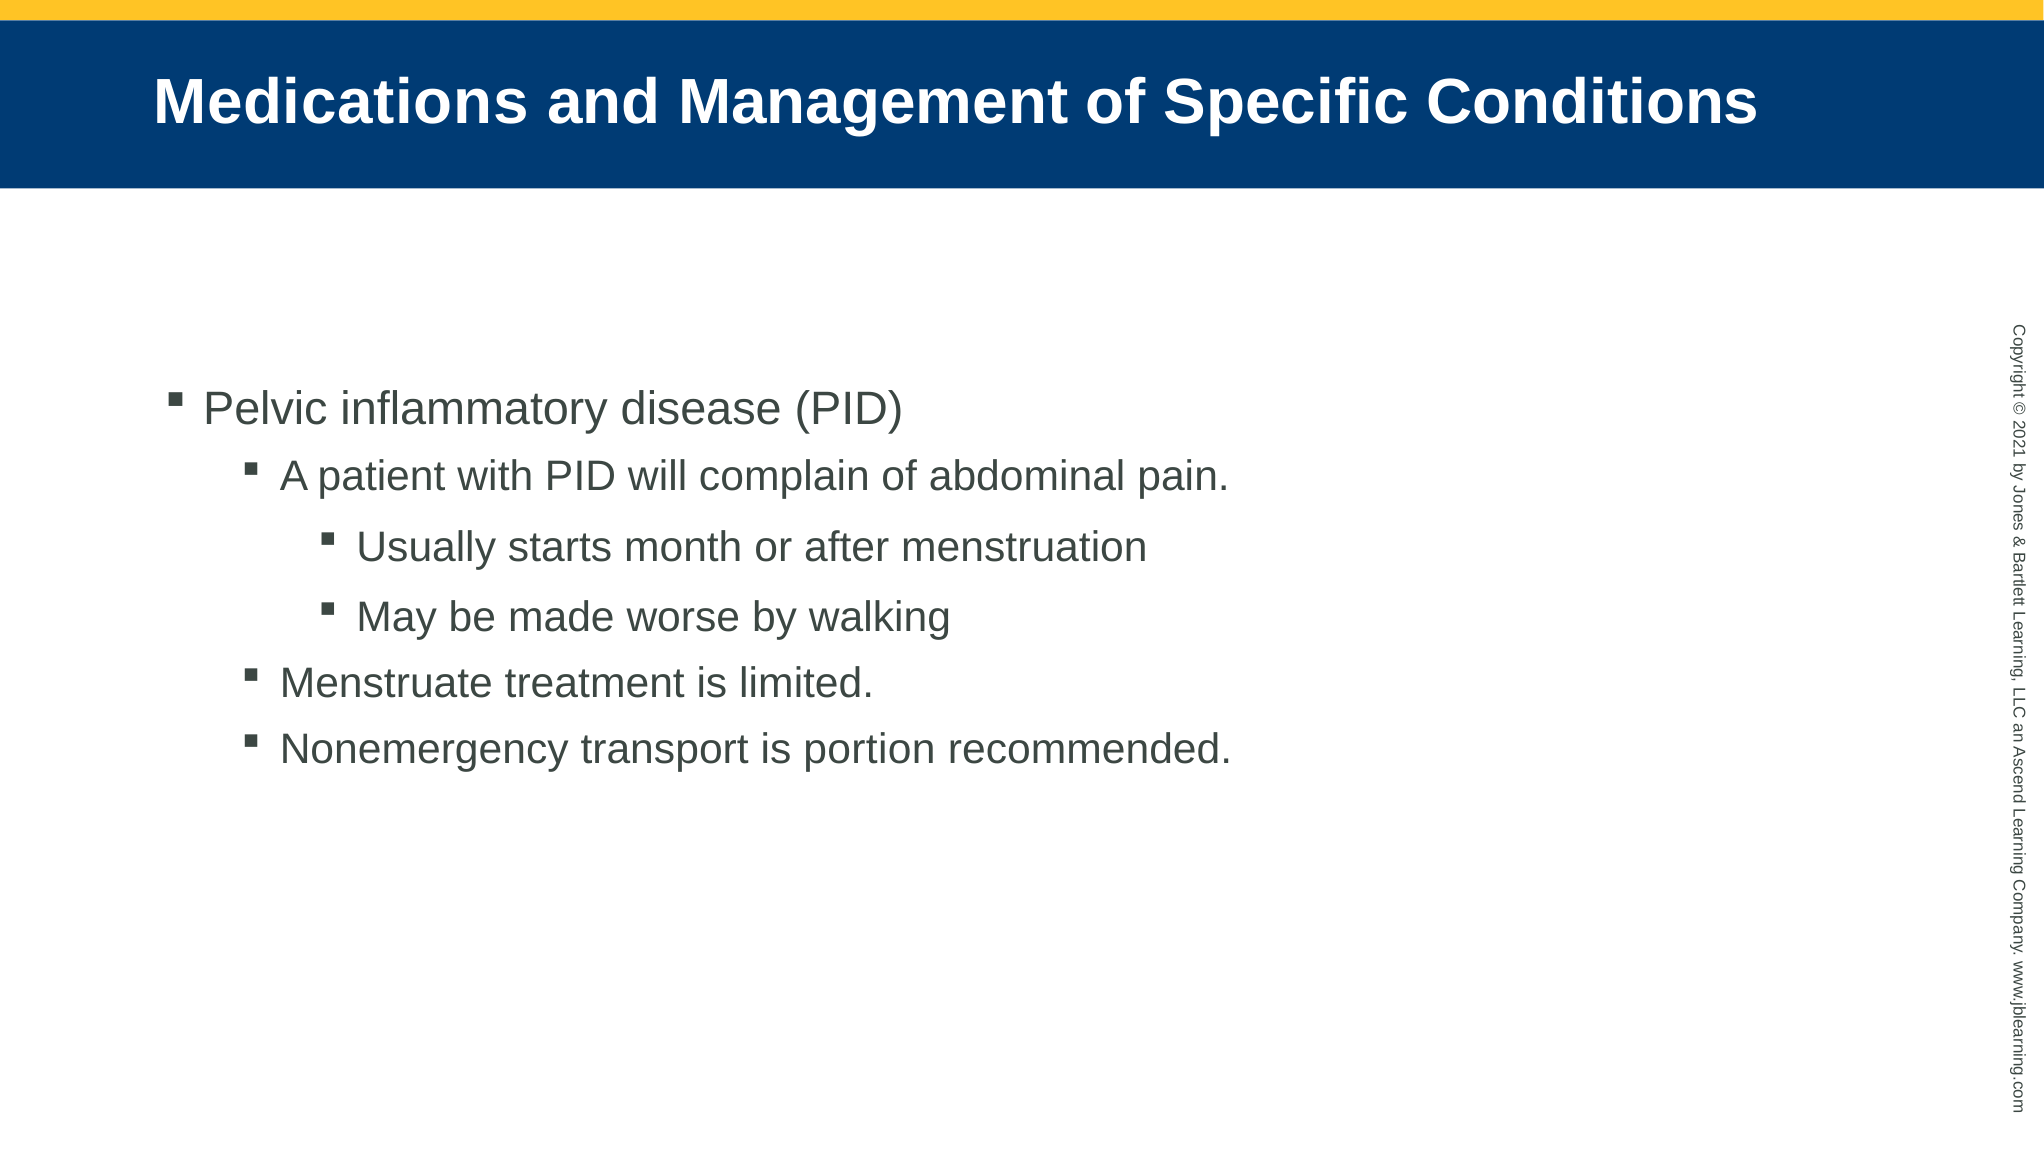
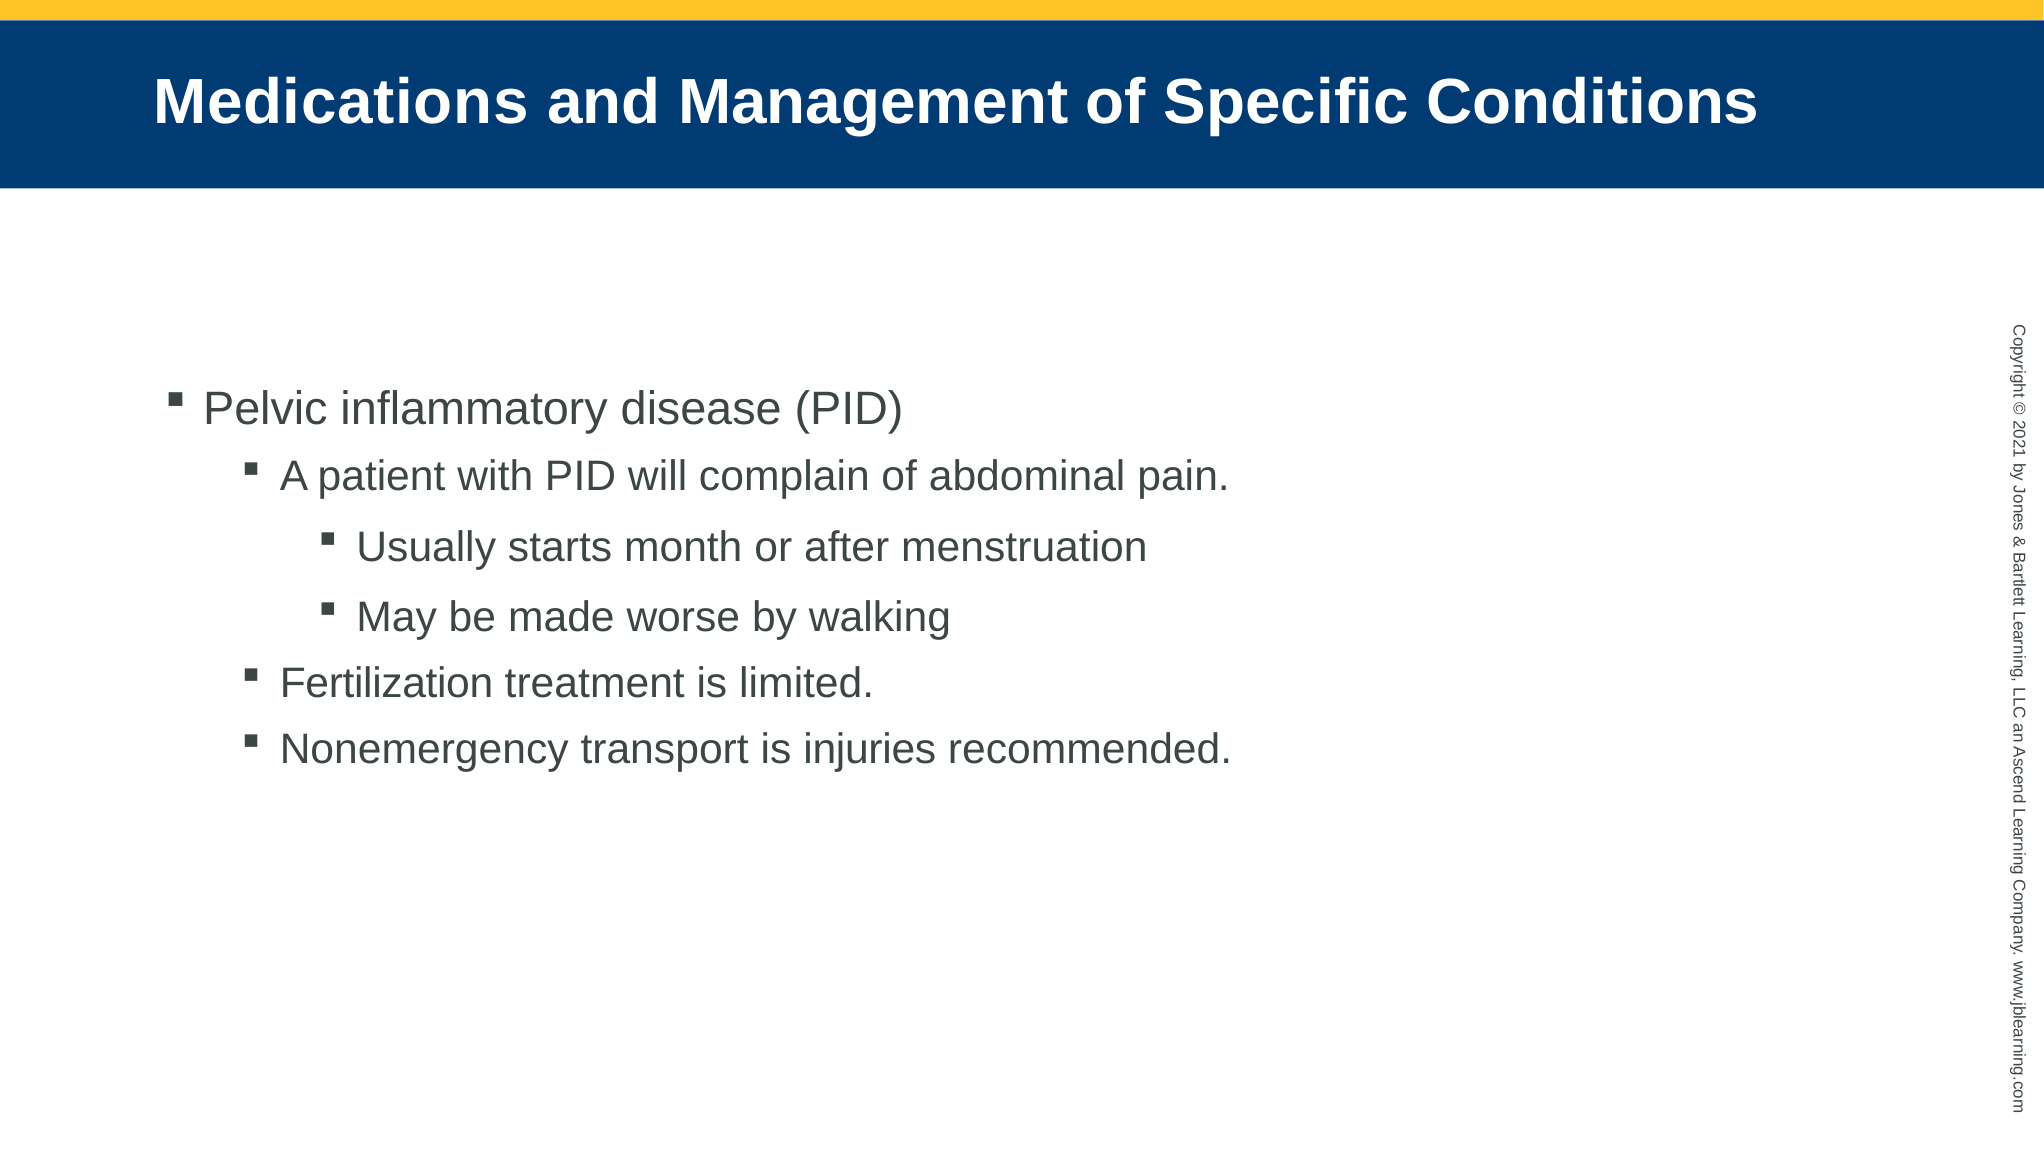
Menstruate: Menstruate -> Fertilization
portion: portion -> injuries
